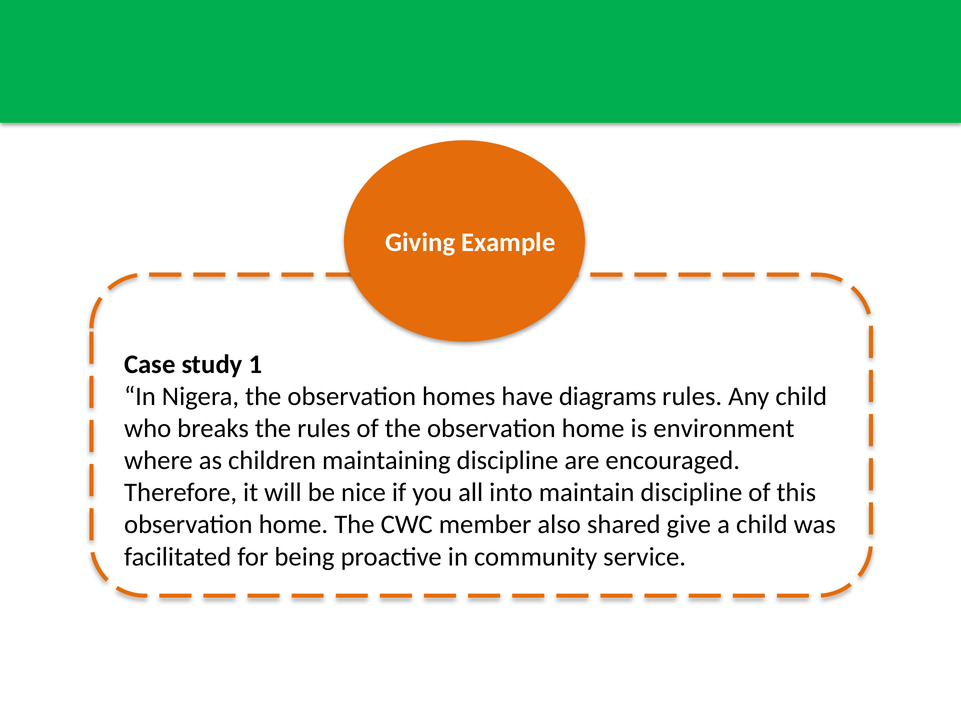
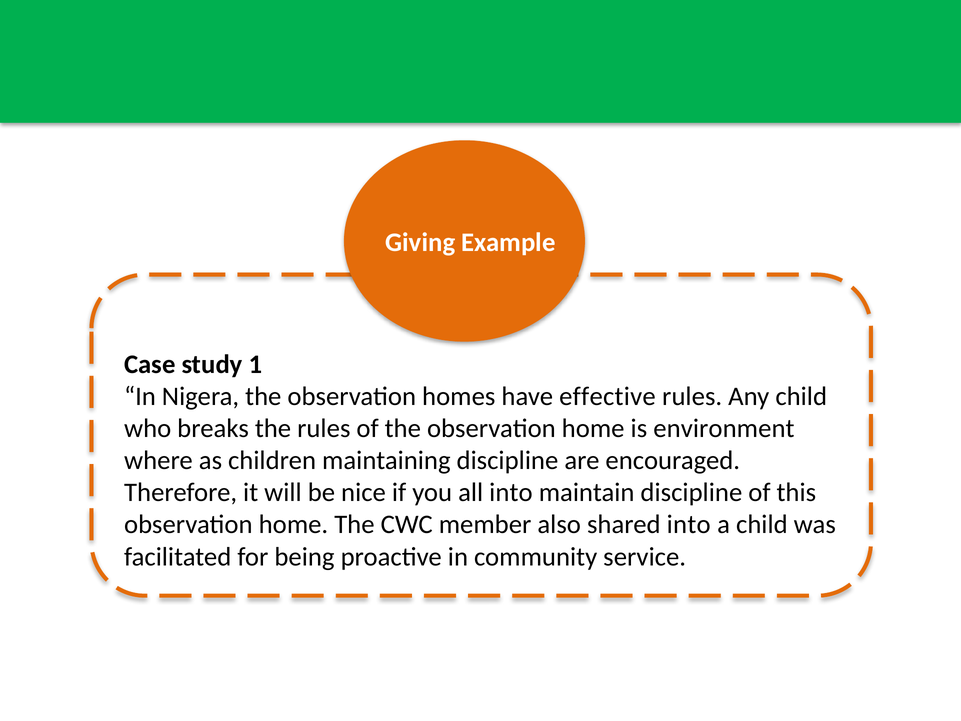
diagrams: diagrams -> effective
shared give: give -> into
